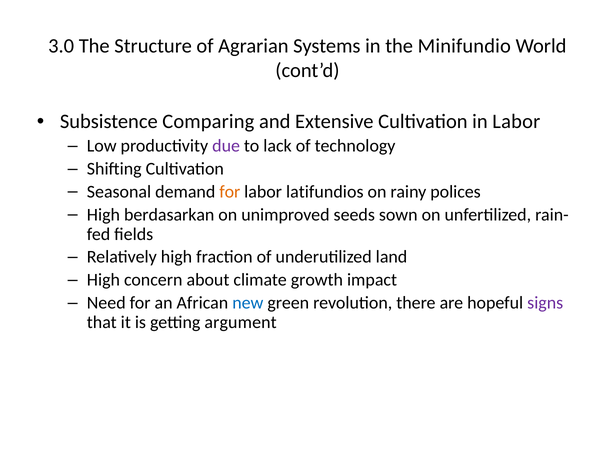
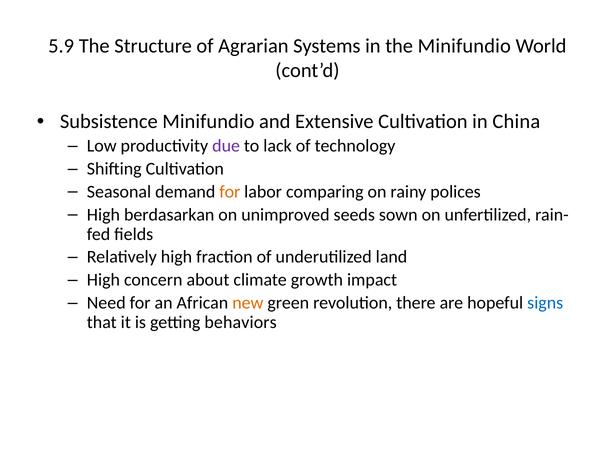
3.0: 3.0 -> 5.9
Subsistence Comparing: Comparing -> Minifundio
in Labor: Labor -> China
latifundios: latifundios -> comparing
new colour: blue -> orange
signs colour: purple -> blue
argument: argument -> behaviors
